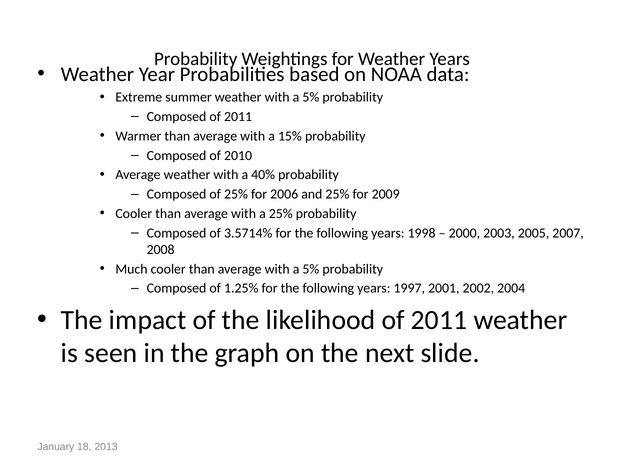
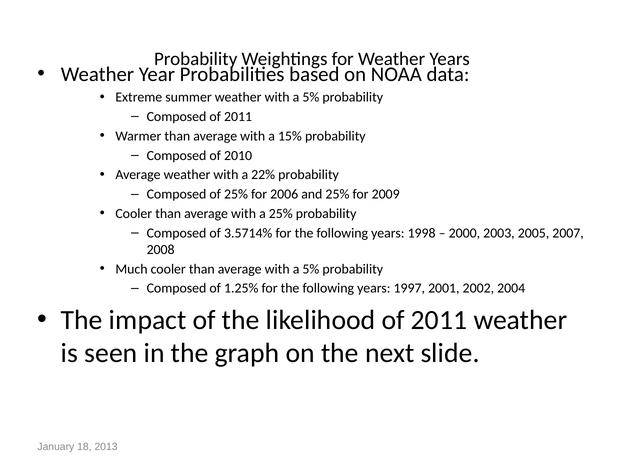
40%: 40% -> 22%
